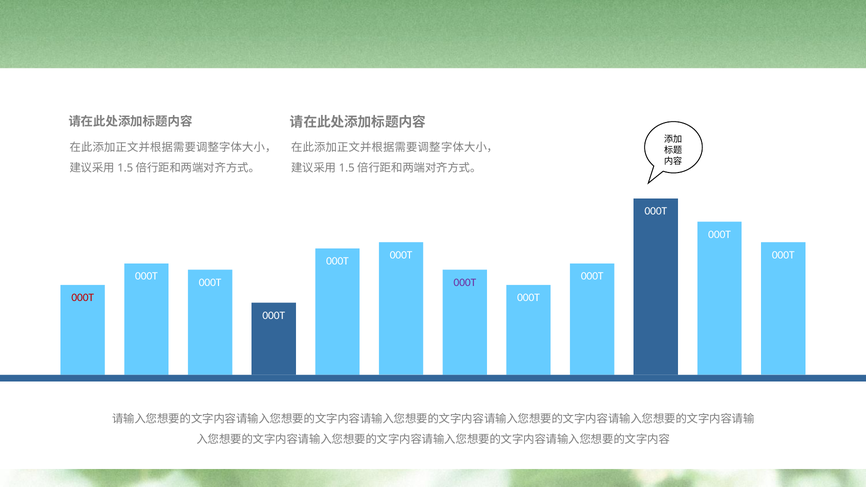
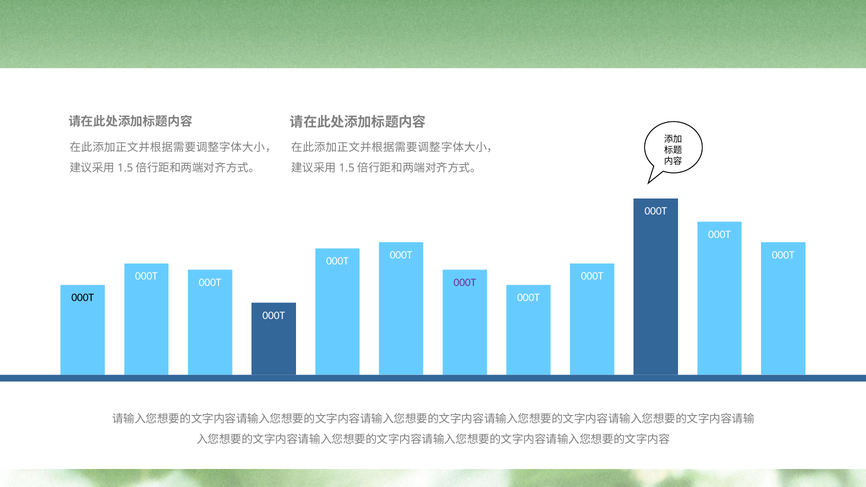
000T at (83, 298) colour: red -> black
